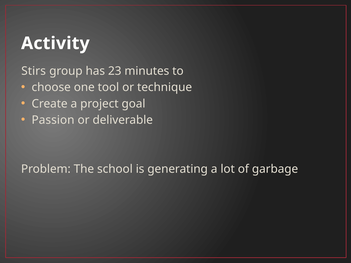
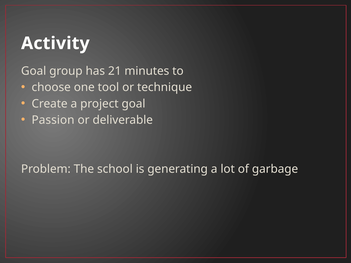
Stirs at (34, 71): Stirs -> Goal
23: 23 -> 21
